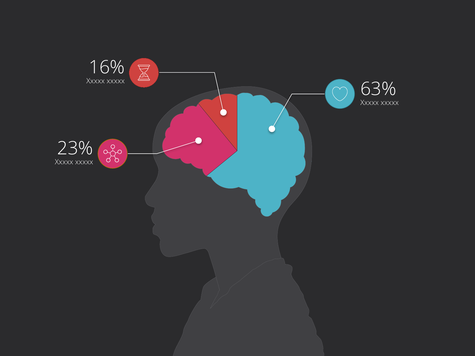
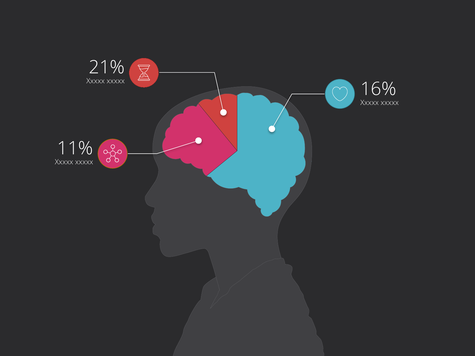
16%: 16% -> 21%
63%: 63% -> 16%
23%: 23% -> 11%
